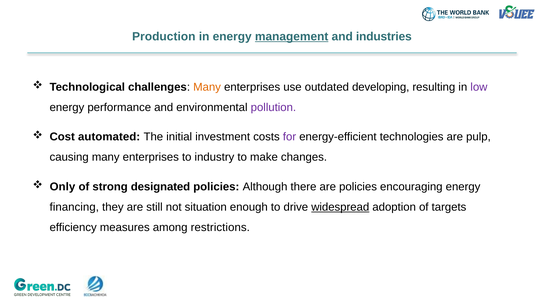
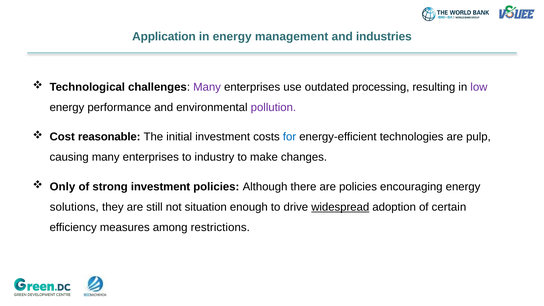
Production: Production -> Application
management underline: present -> none
Many at (207, 87) colour: orange -> purple
developing: developing -> processing
automated: automated -> reasonable
for colour: purple -> blue
strong designated: designated -> investment
financing: financing -> solutions
targets: targets -> certain
